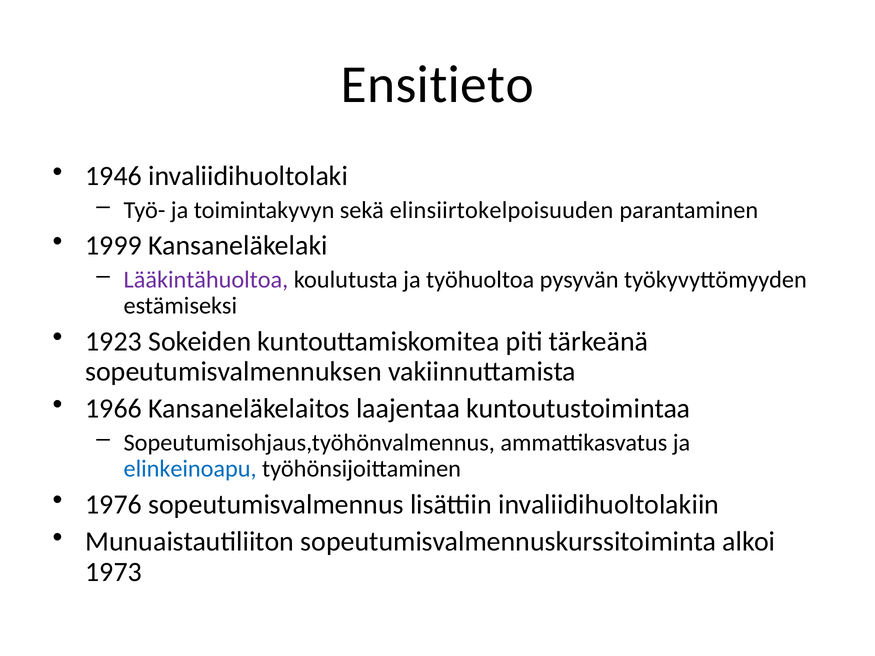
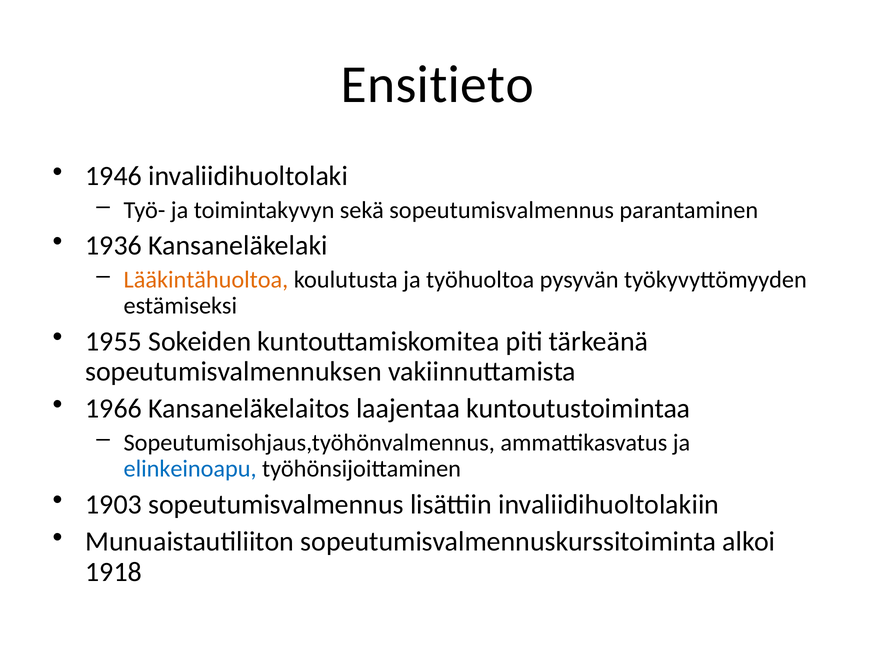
sekä elinsiirtokelpoisuuden: elinsiirtokelpoisuuden -> sopeutumisvalmennus
1999: 1999 -> 1936
Lääkintähuoltoa colour: purple -> orange
1923: 1923 -> 1955
1976: 1976 -> 1903
1973: 1973 -> 1918
